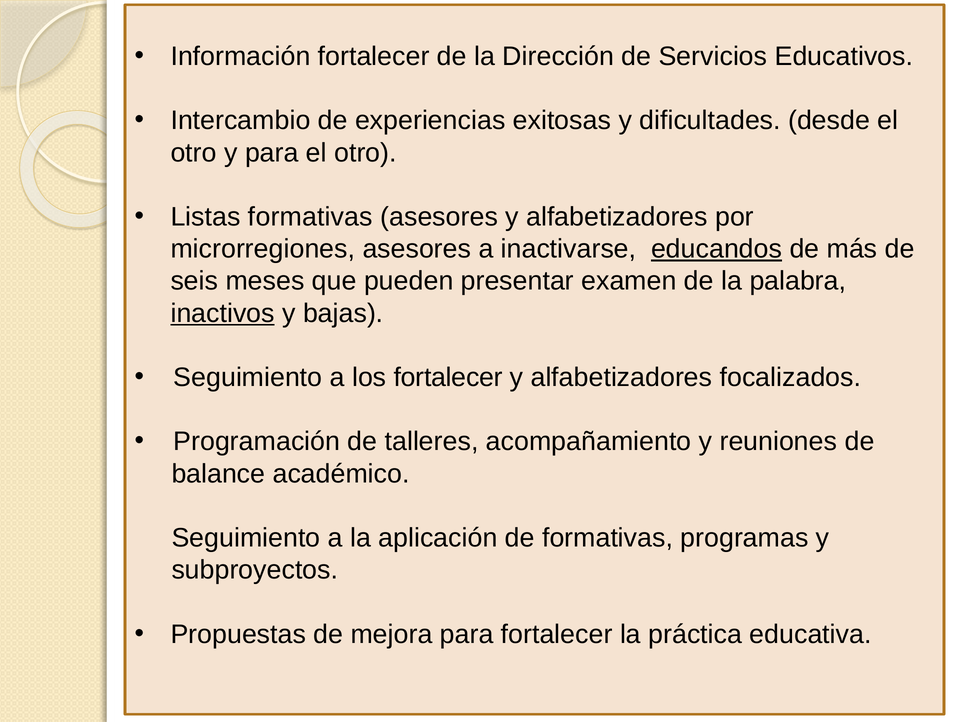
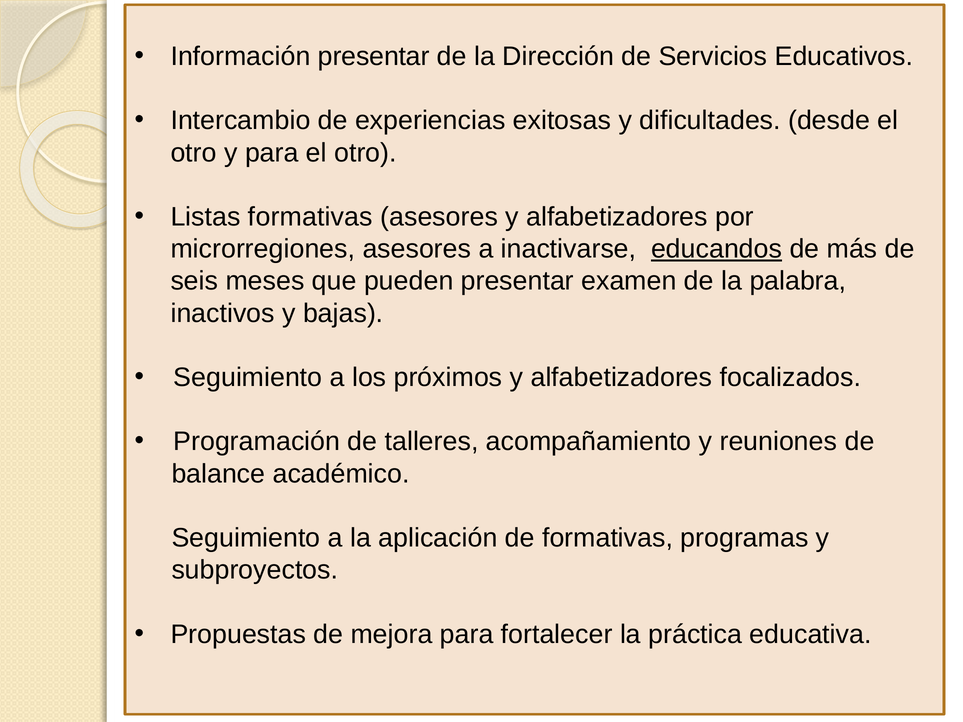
Información fortalecer: fortalecer -> presentar
inactivos underline: present -> none
los fortalecer: fortalecer -> próximos
